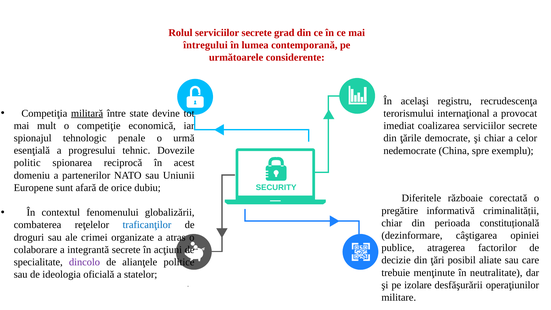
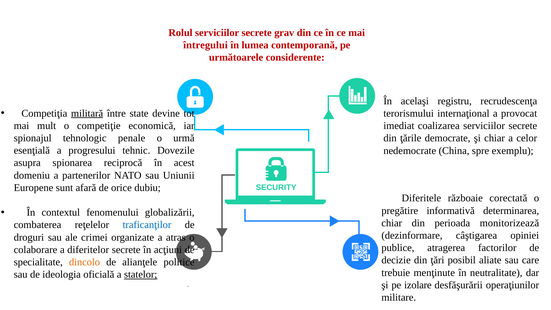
grad: grad -> grav
politic: politic -> asupra
criminalității: criminalității -> determinarea
constituțională: constituțională -> monitorizează
integrantă: integrantă -> diferitelor
dincolo colour: purple -> orange
statelor underline: none -> present
